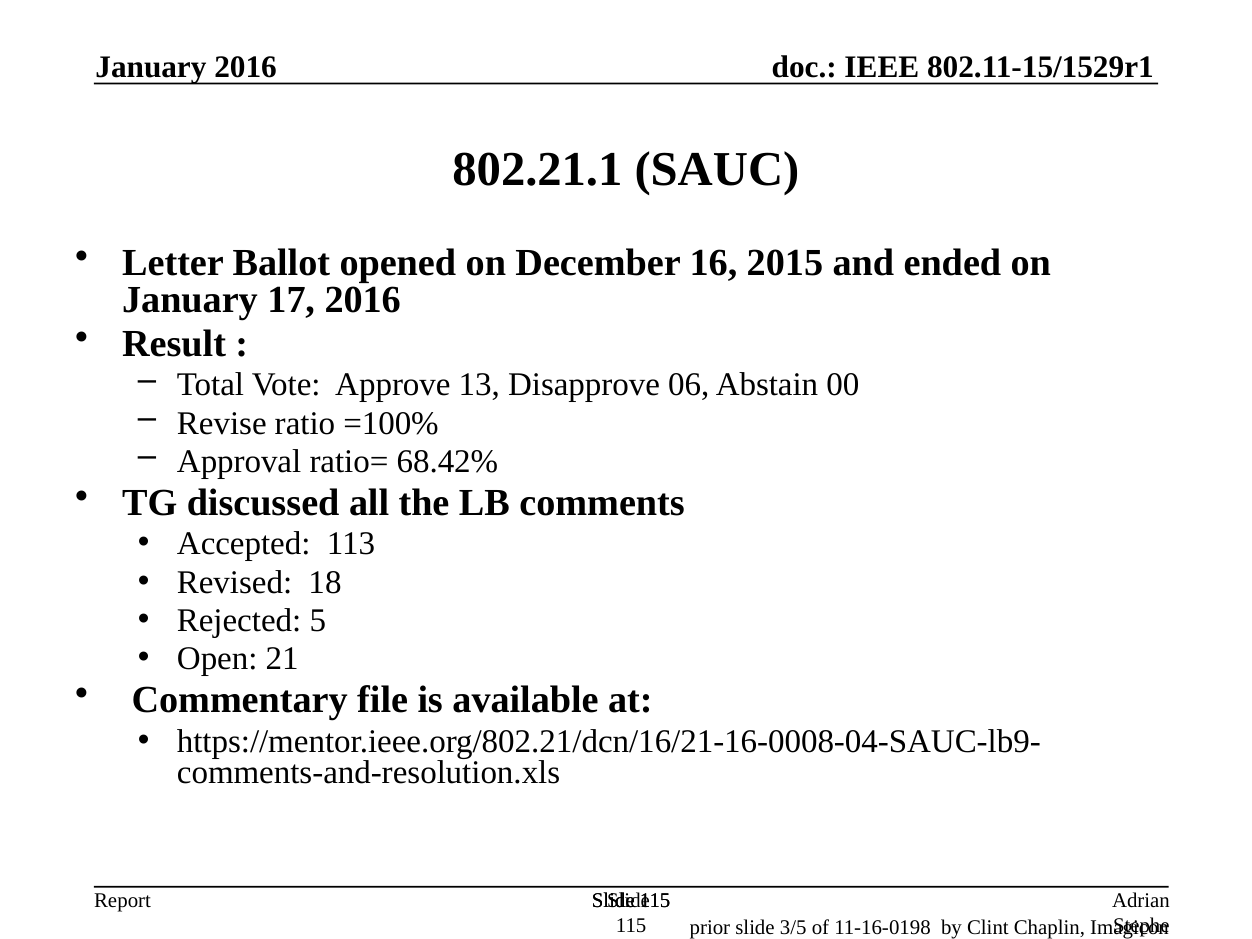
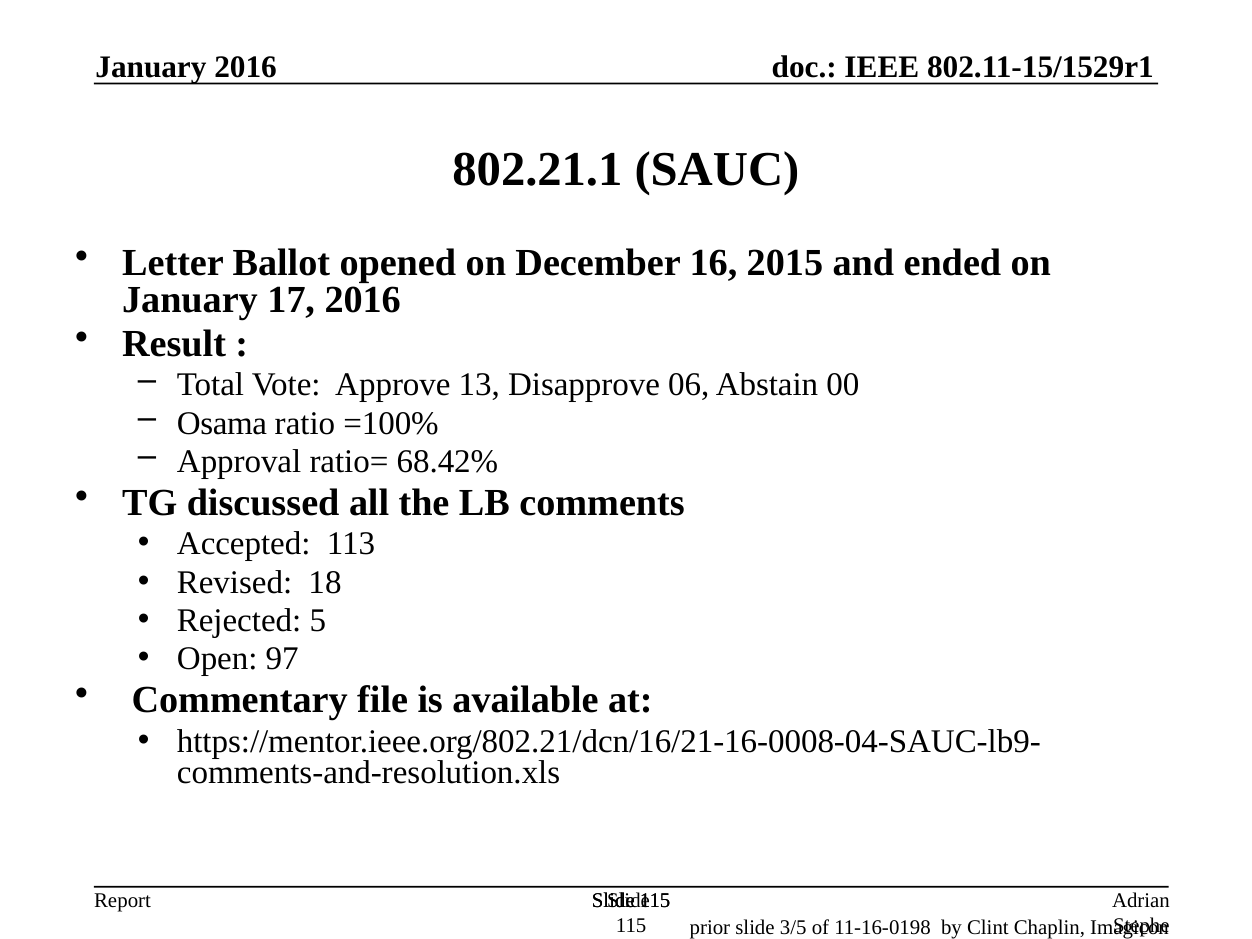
Revise: Revise -> Osama
21: 21 -> 97
